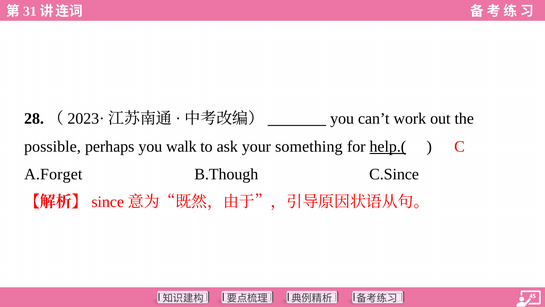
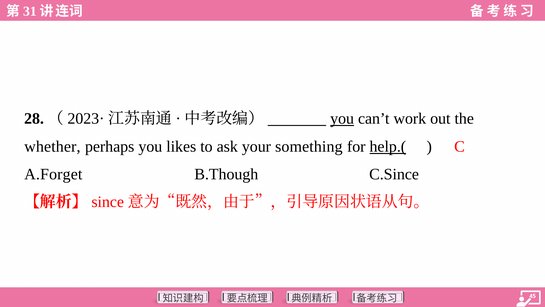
you at (342, 118) underline: none -> present
possible: possible -> whether
walk: walk -> likes
